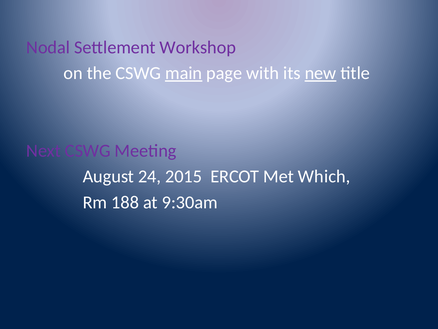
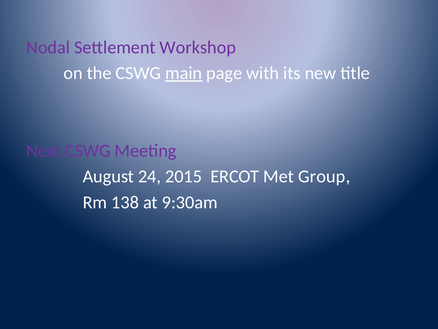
new underline: present -> none
Which: Which -> Group
188: 188 -> 138
